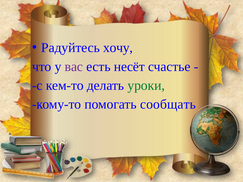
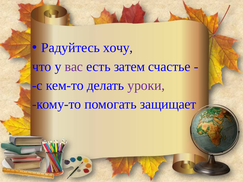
несёт: несёт -> затем
уроки colour: green -> purple
сообщать: сообщать -> защищает
